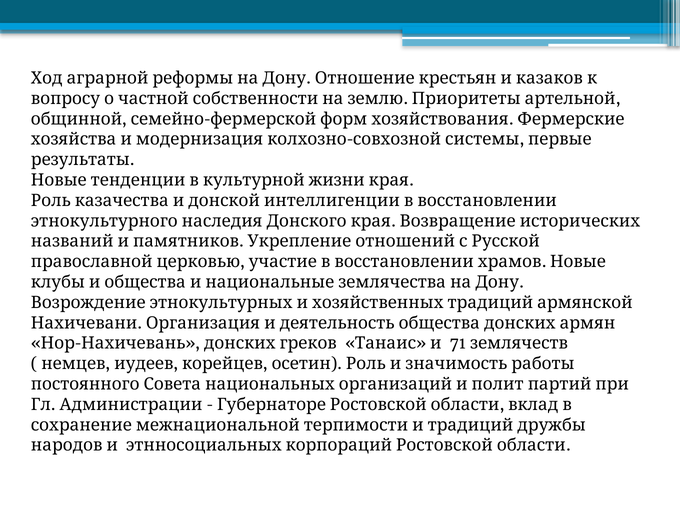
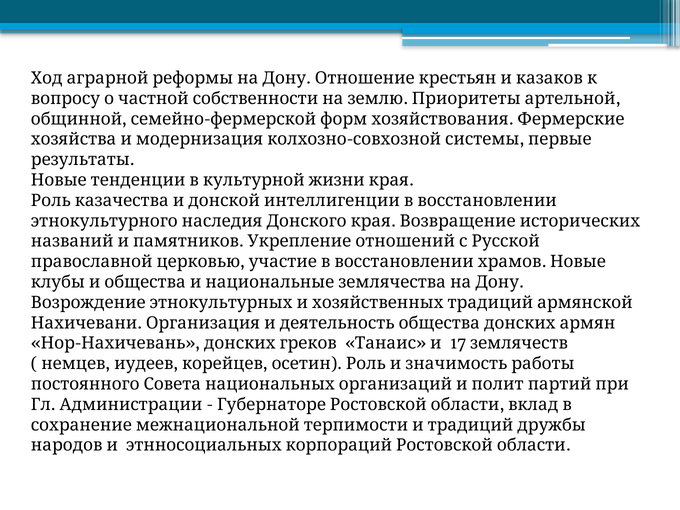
71: 71 -> 17
